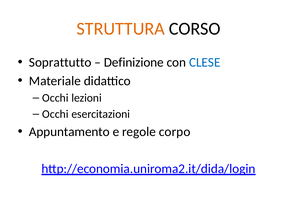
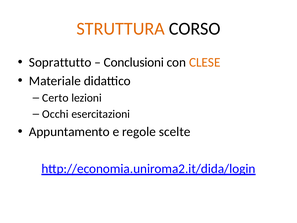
Definizione: Definizione -> Conclusioni
CLESE colour: blue -> orange
Occhi at (55, 98): Occhi -> Certo
corpo: corpo -> scelte
